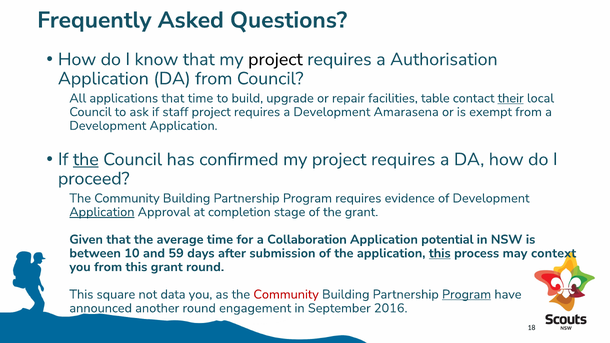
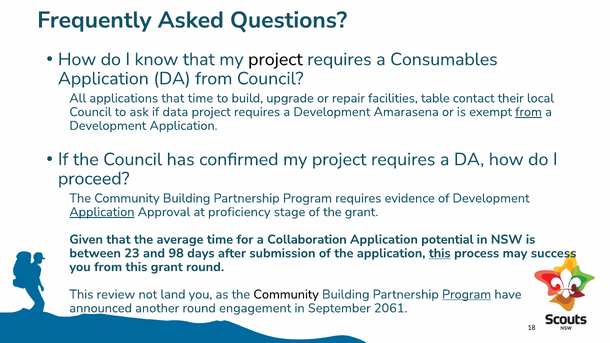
Authorisation: Authorisation -> Consumables
their underline: present -> none
staff: staff -> data
from at (529, 112) underline: none -> present
the at (86, 159) underline: present -> none
completion: completion -> proficiency
10: 10 -> 23
59: 59 -> 98
context: context -> success
square: square -> review
data: data -> land
Community at (286, 294) colour: red -> black
2016: 2016 -> 2061
